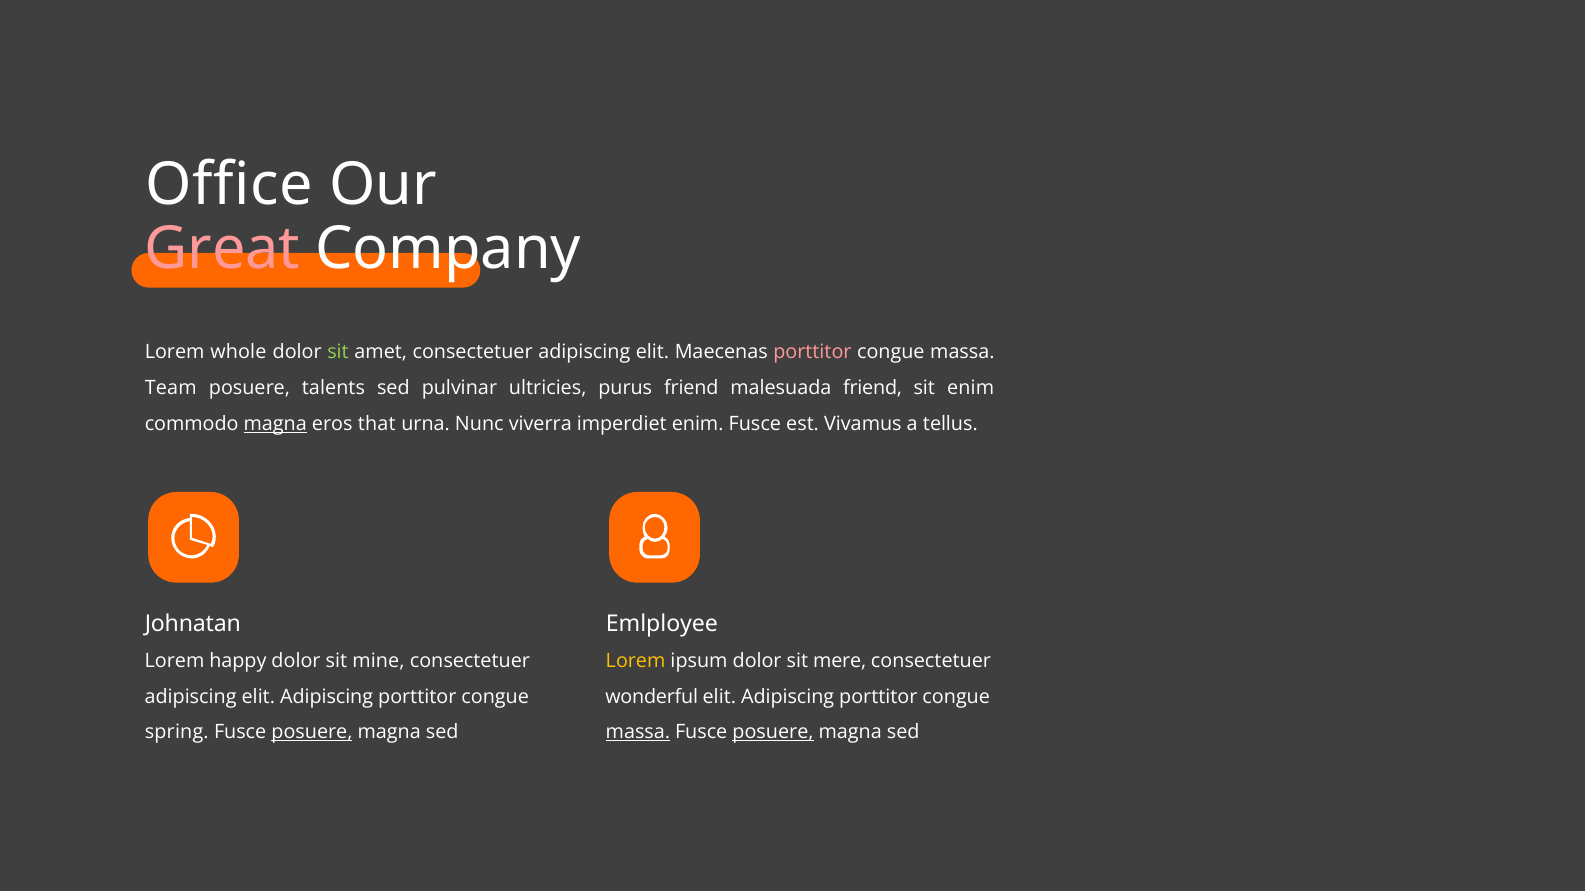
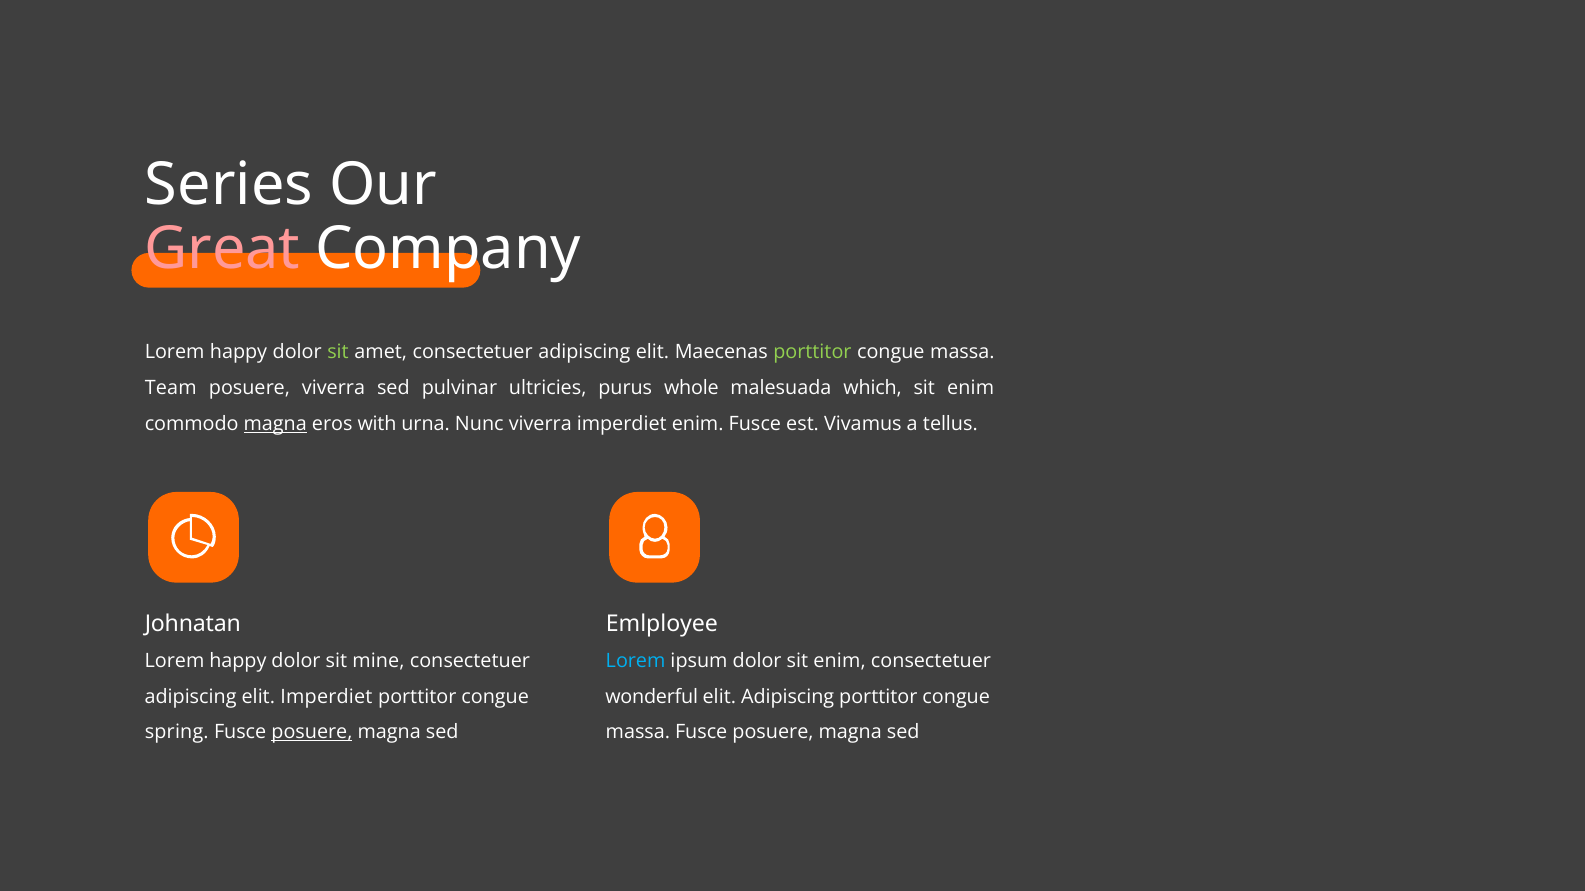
Office: Office -> Series
whole at (238, 353): whole -> happy
porttitor at (812, 353) colour: pink -> light green
posuere talents: talents -> viverra
purus friend: friend -> whole
malesuada friend: friend -> which
that: that -> with
Lorem at (636, 661) colour: yellow -> light blue
dolor sit mere: mere -> enim
adipiscing elit Adipiscing: Adipiscing -> Imperdiet
massa at (638, 733) underline: present -> none
posuere at (773, 733) underline: present -> none
